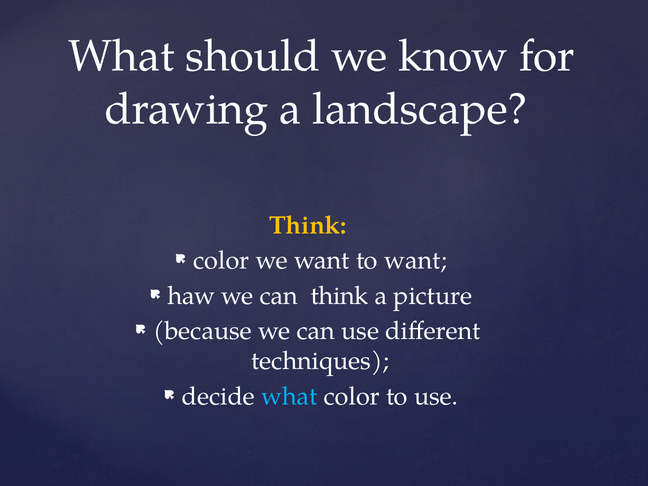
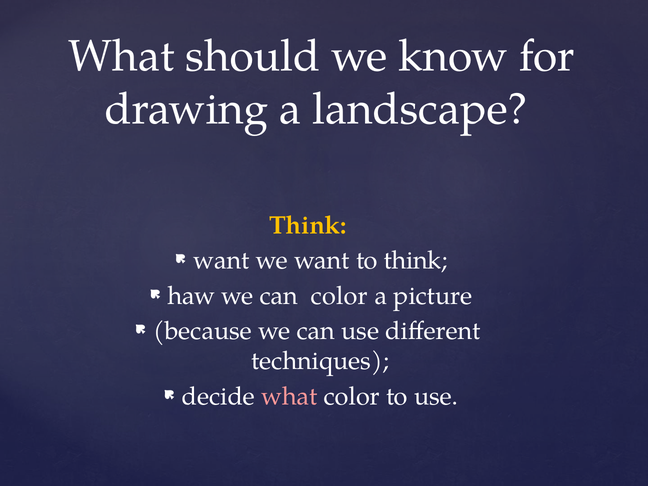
color at (221, 260): color -> want
to want: want -> think
can think: think -> color
what at (289, 396) colour: light blue -> pink
